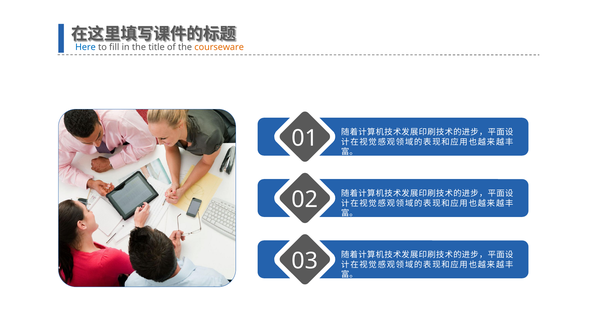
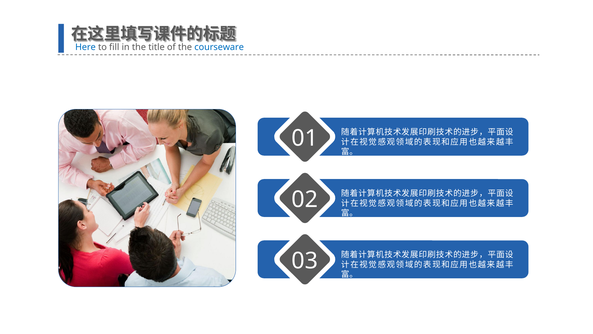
courseware colour: orange -> blue
